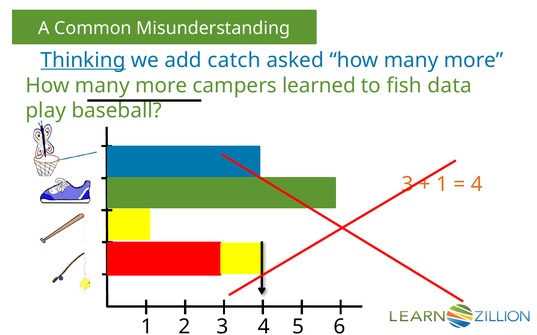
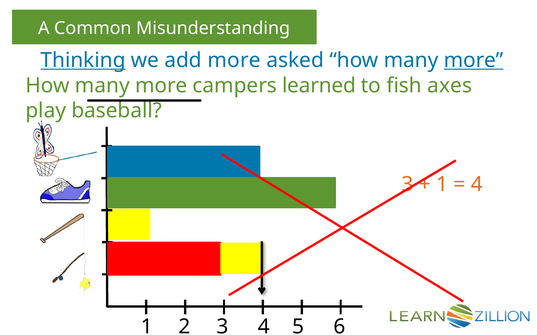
add catch: catch -> more
more at (474, 60) underline: none -> present
data: data -> axes
